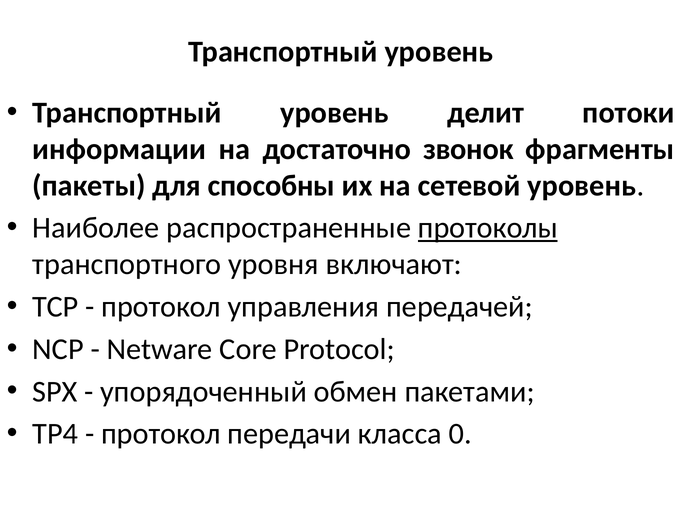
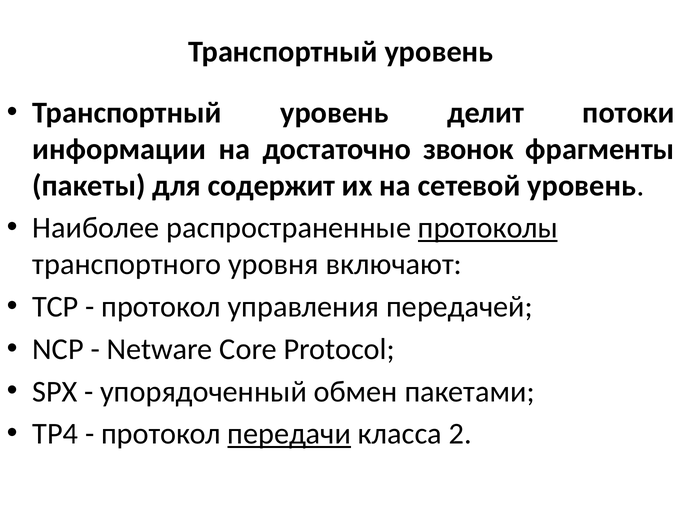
способны: способны -> содержит
передачи underline: none -> present
0: 0 -> 2
